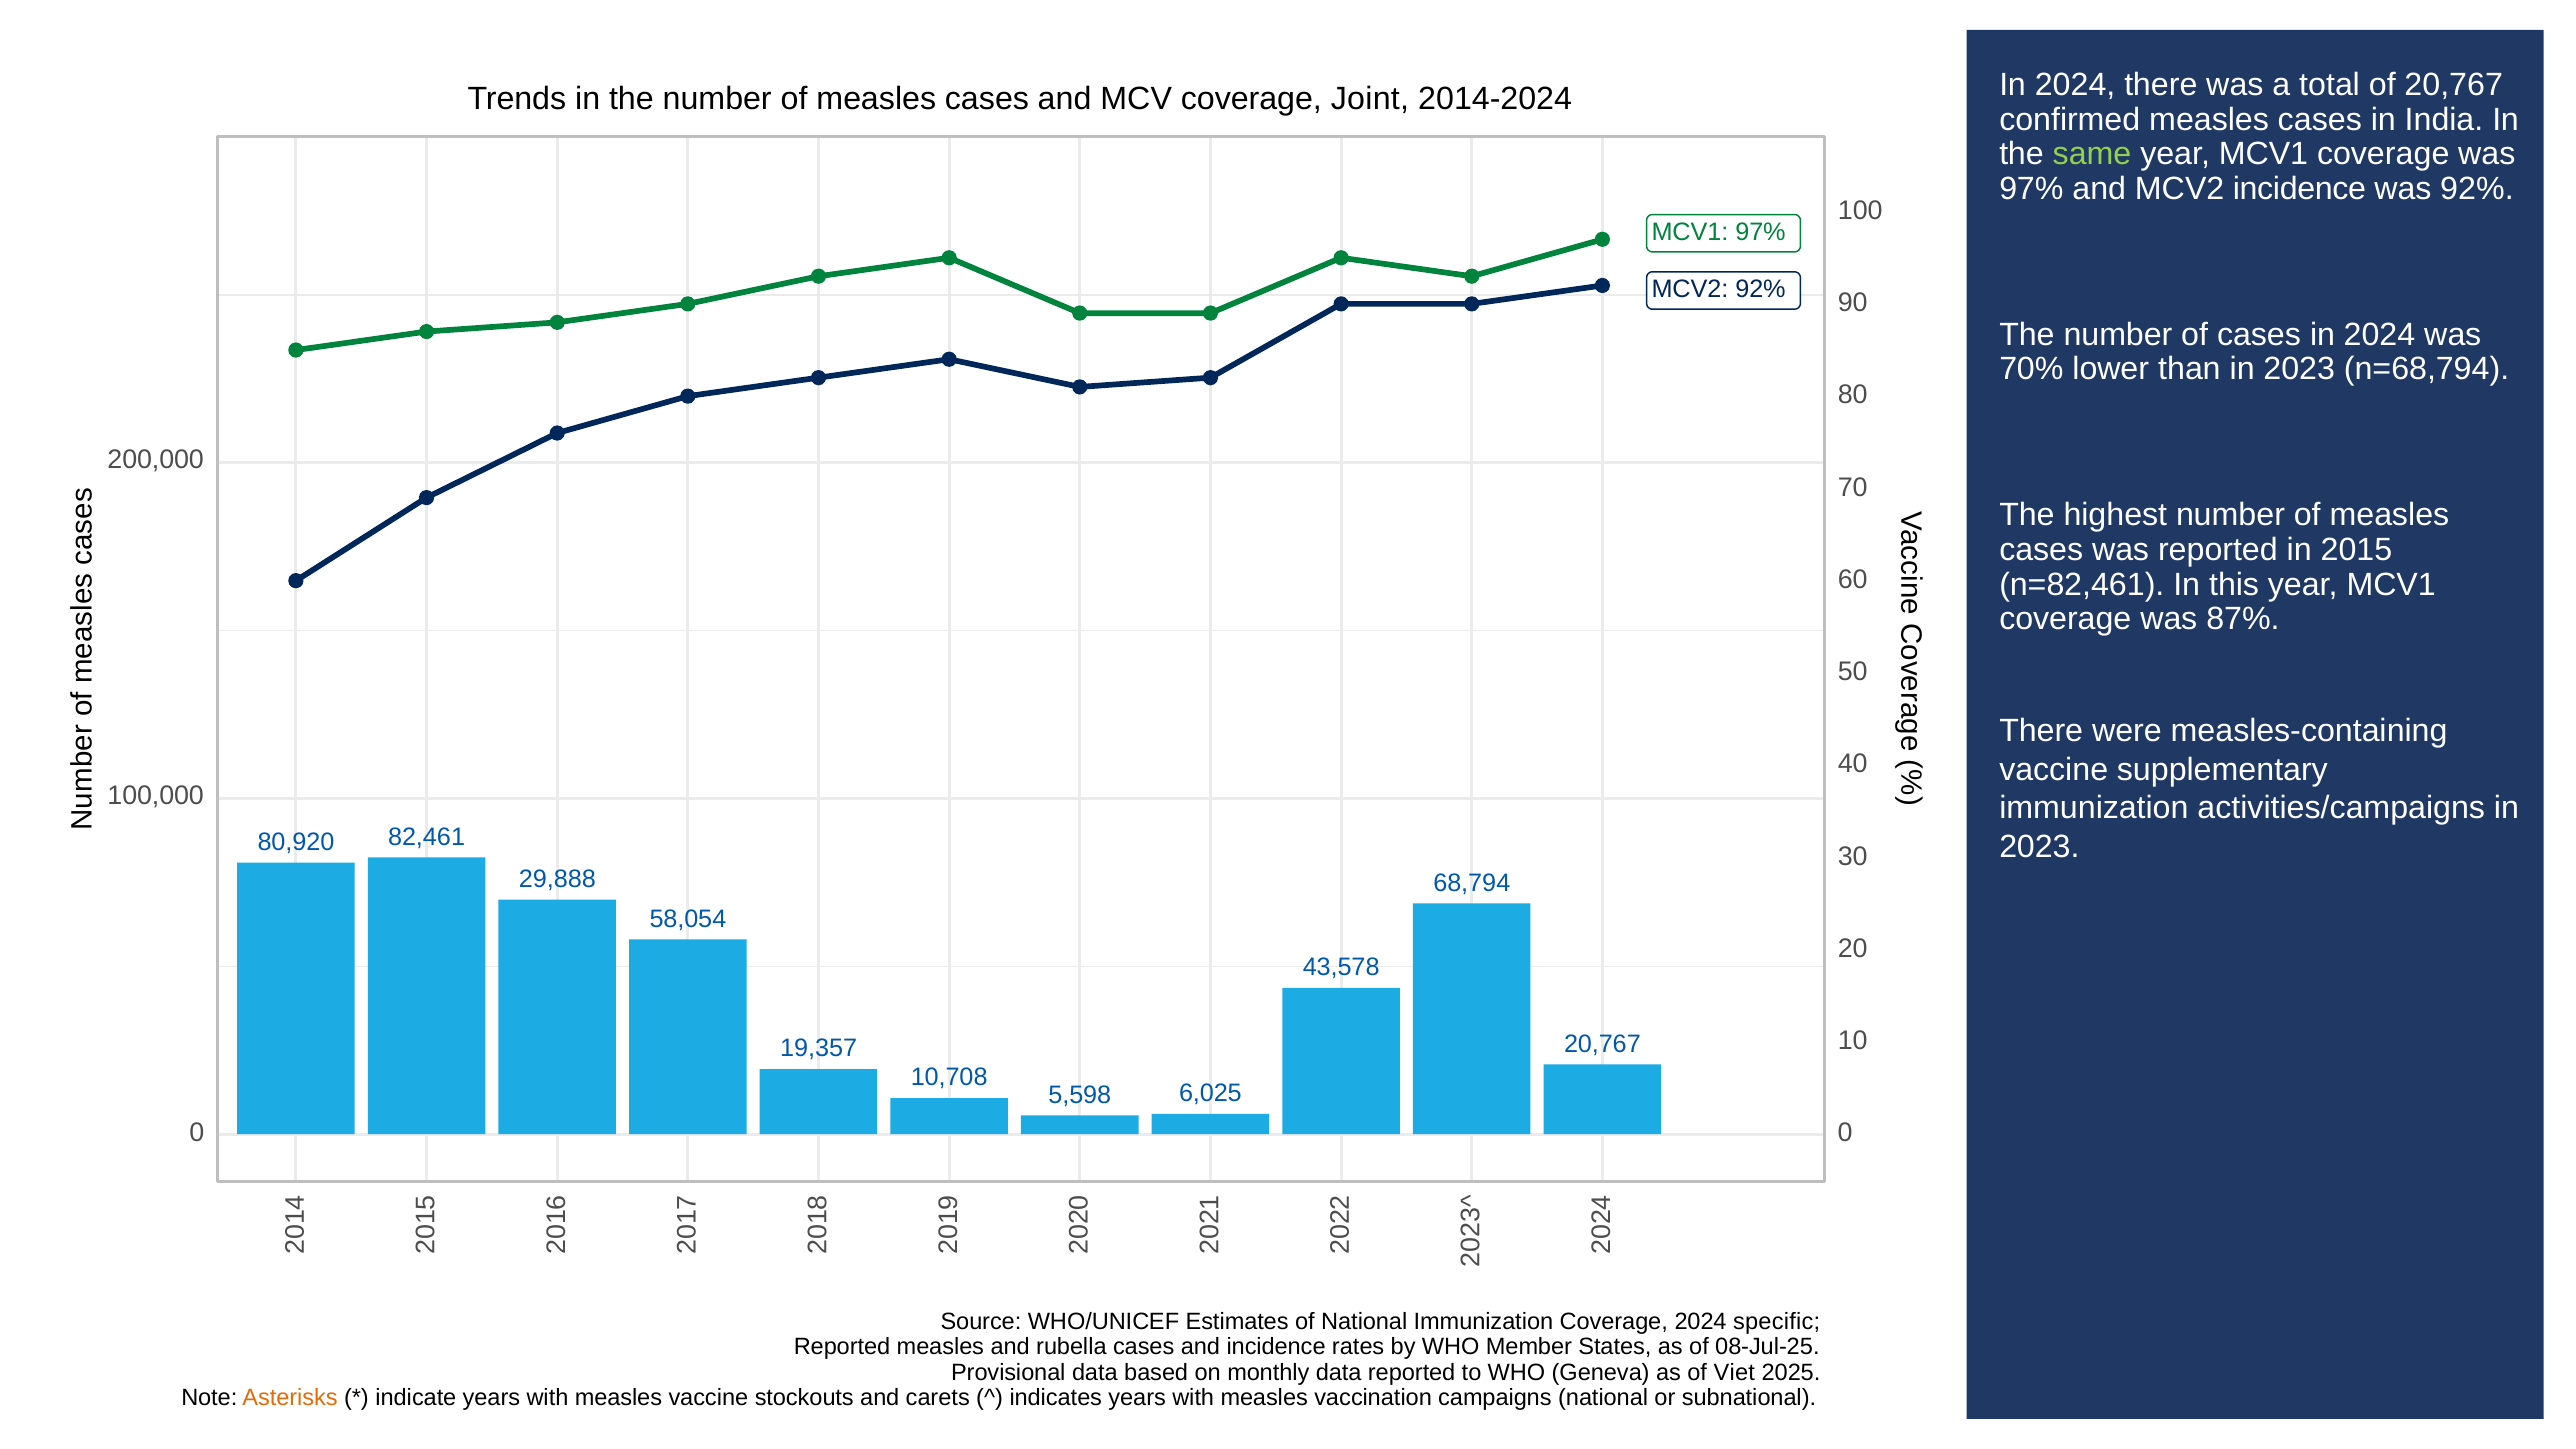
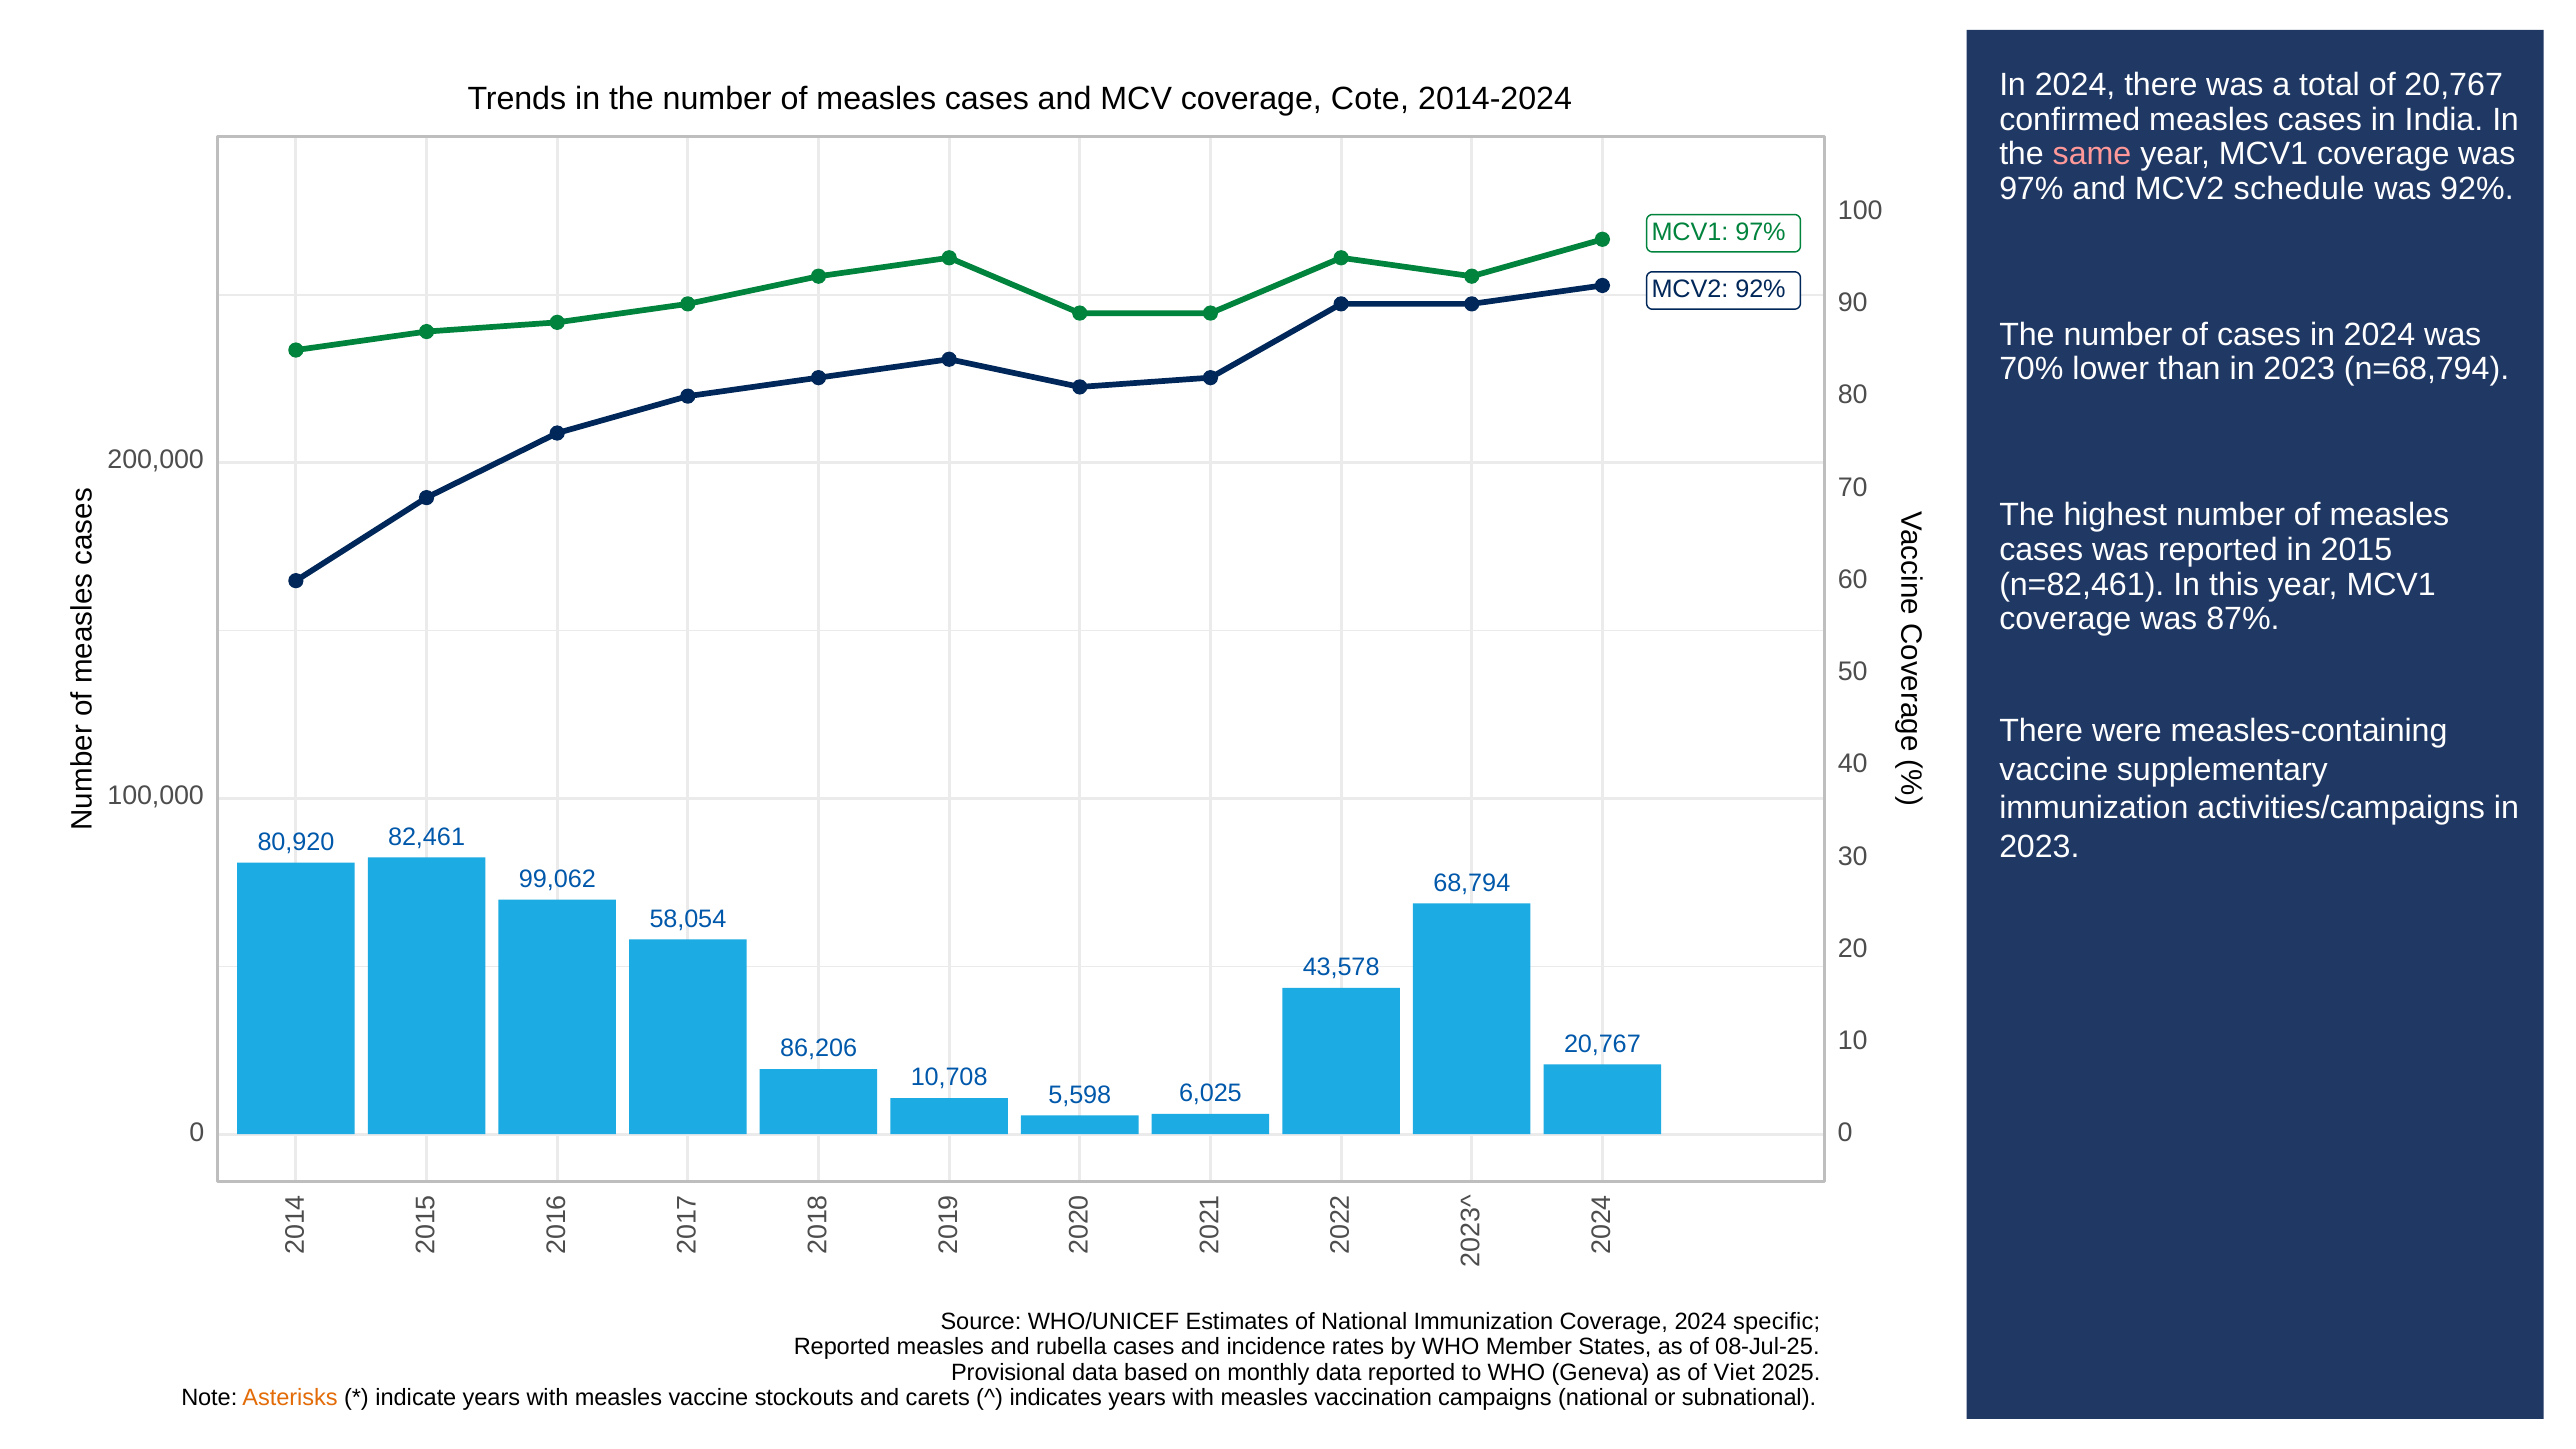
Joint: Joint -> Cote
same colour: light green -> pink
MCV2 incidence: incidence -> schedule
29,888: 29,888 -> 99,062
19,357: 19,357 -> 86,206
